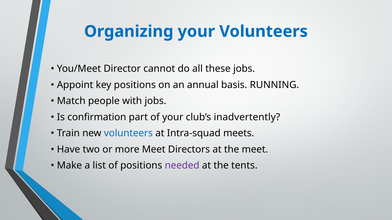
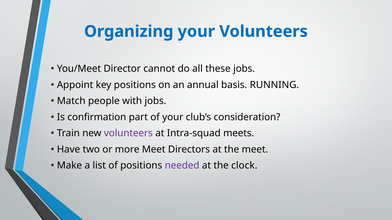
inadvertently: inadvertently -> consideration
volunteers at (128, 134) colour: blue -> purple
tents: tents -> clock
